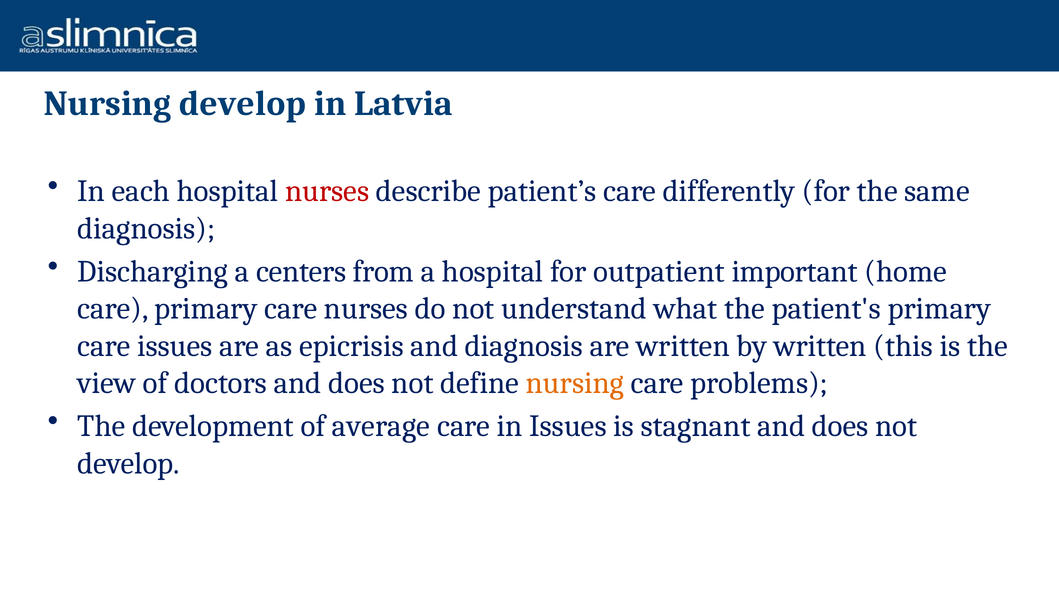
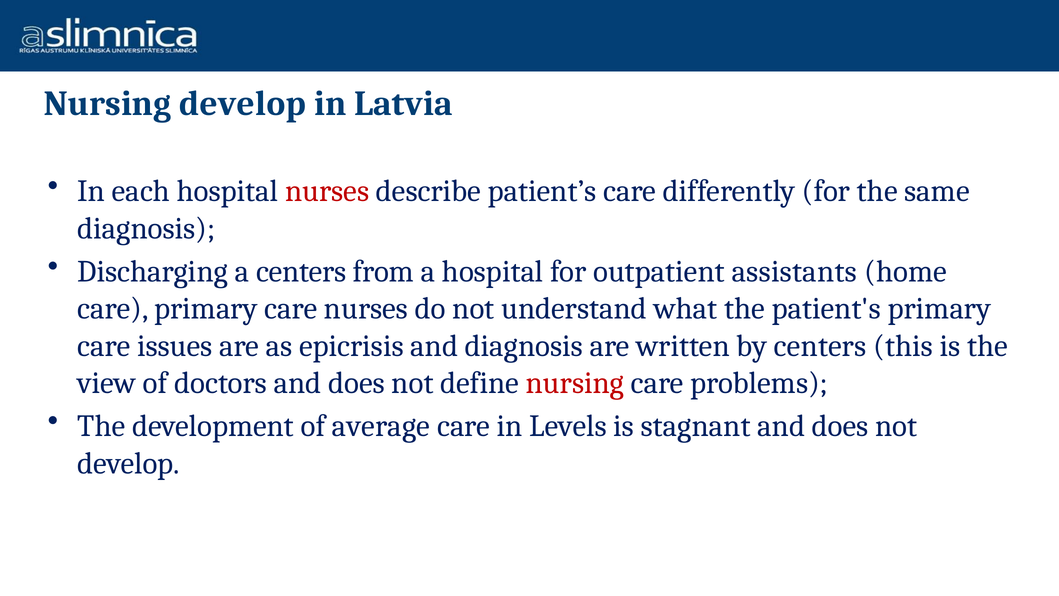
important: important -> assistants
by written: written -> centers
nursing at (575, 383) colour: orange -> red
in Issues: Issues -> Levels
